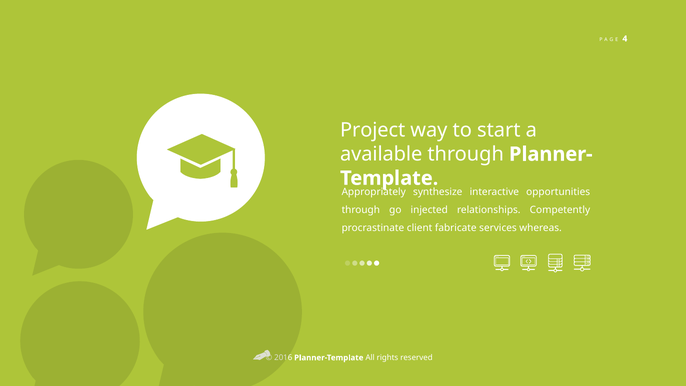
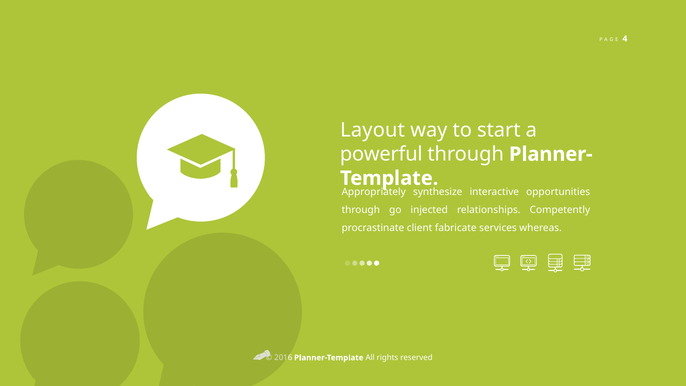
Project: Project -> Layout
available: available -> powerful
